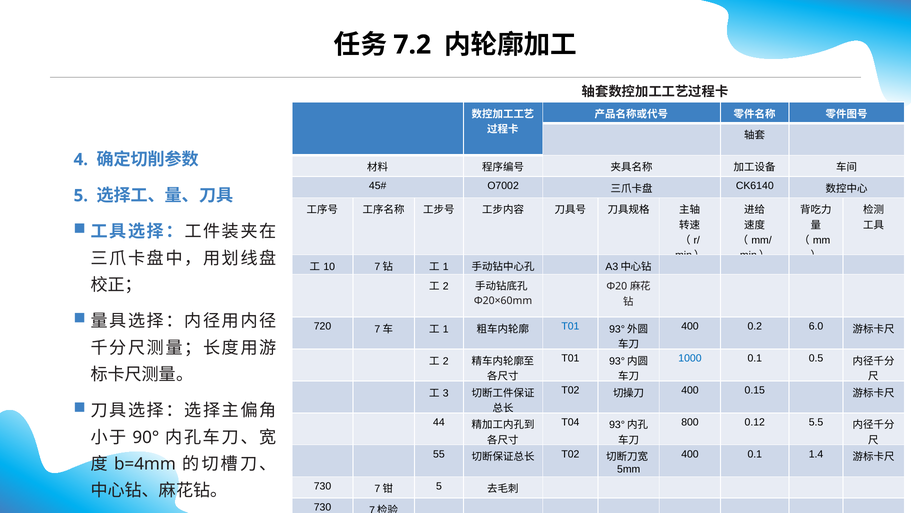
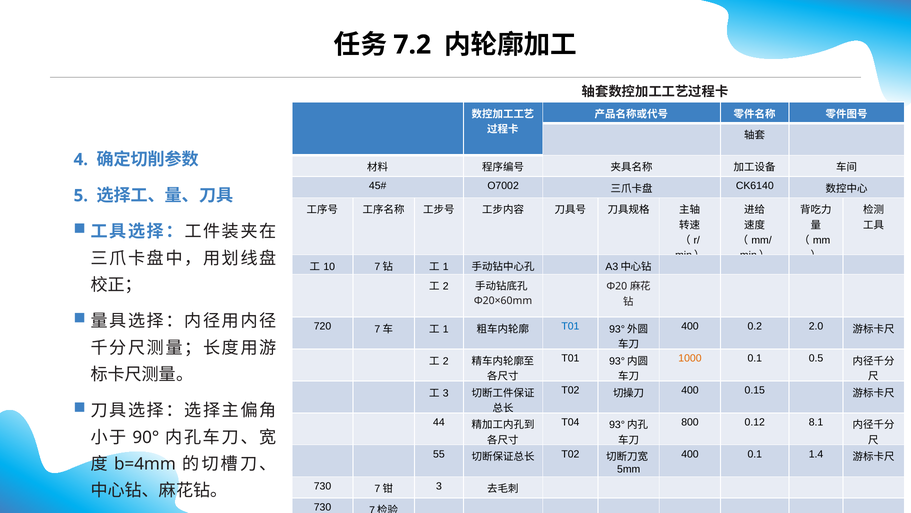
6.0: 6.0 -> 2.0
1000 colour: blue -> orange
5.5: 5.5 -> 8.1
5 at (439, 486): 5 -> 3
